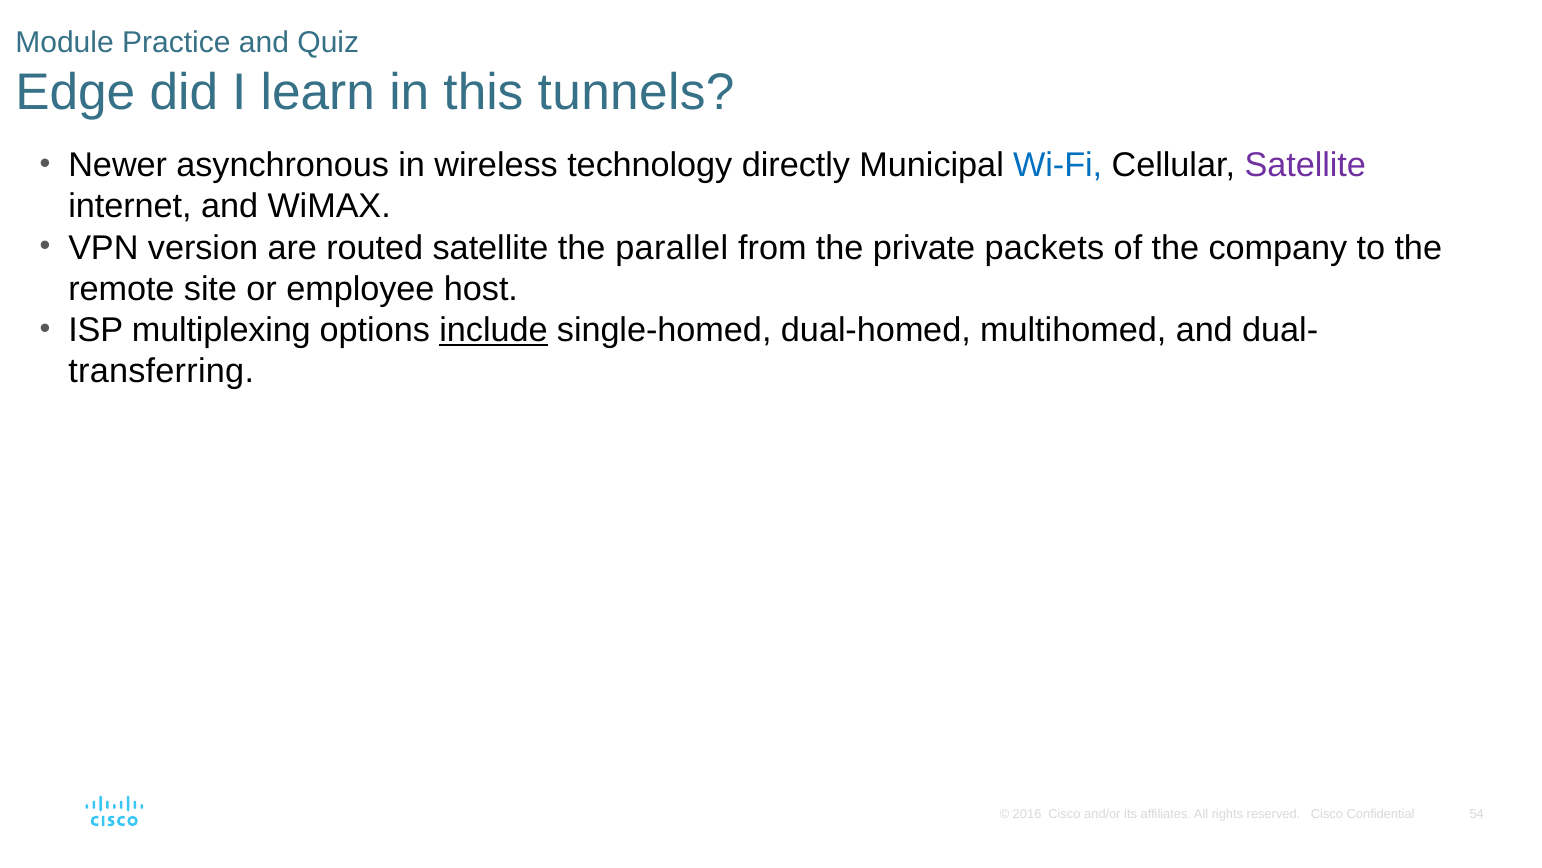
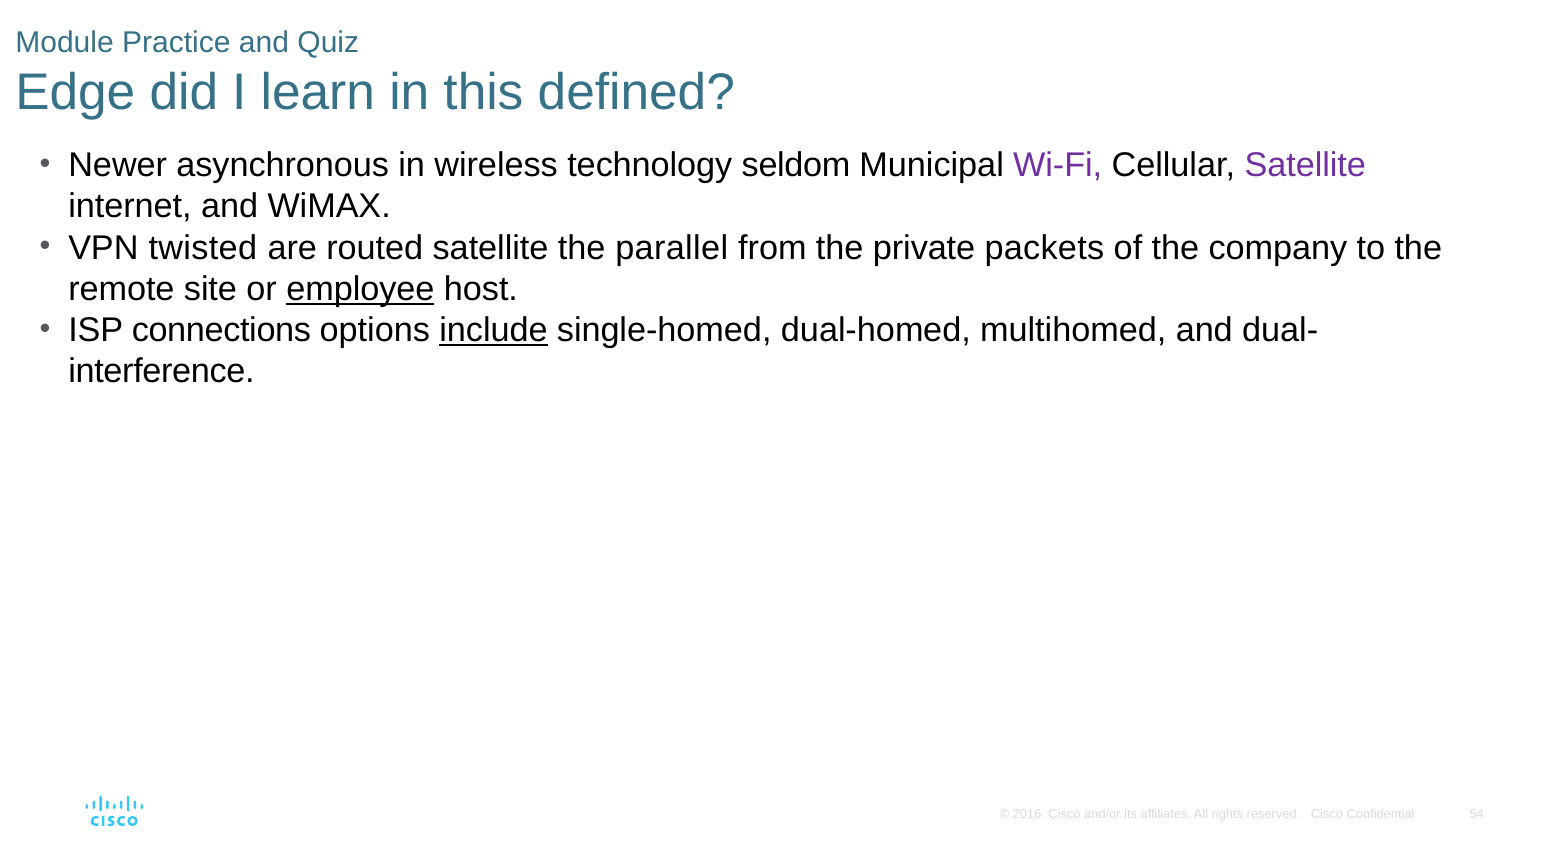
tunnels: tunnels -> defined
directly: directly -> seldom
Wi-Fi colour: blue -> purple
version: version -> twisted
employee underline: none -> present
multiplexing: multiplexing -> connections
transferring: transferring -> interference
